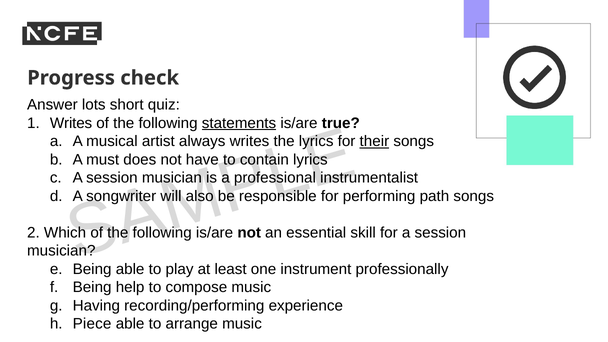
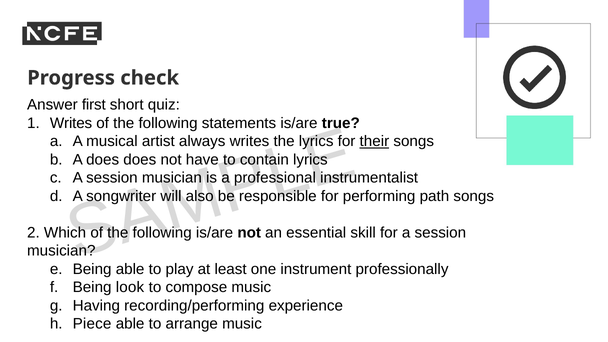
lots: lots -> first
statements underline: present -> none
A must: must -> does
help: help -> look
